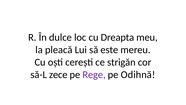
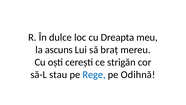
pleacă: pleacă -> ascuns
este: este -> braț
zece: zece -> stau
Rege colour: purple -> blue
